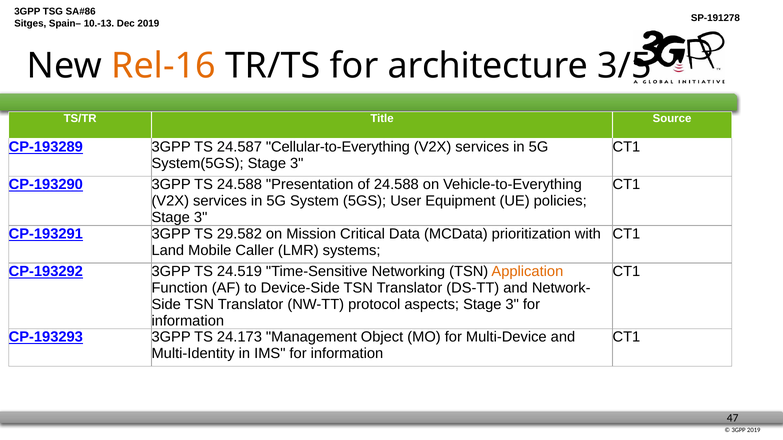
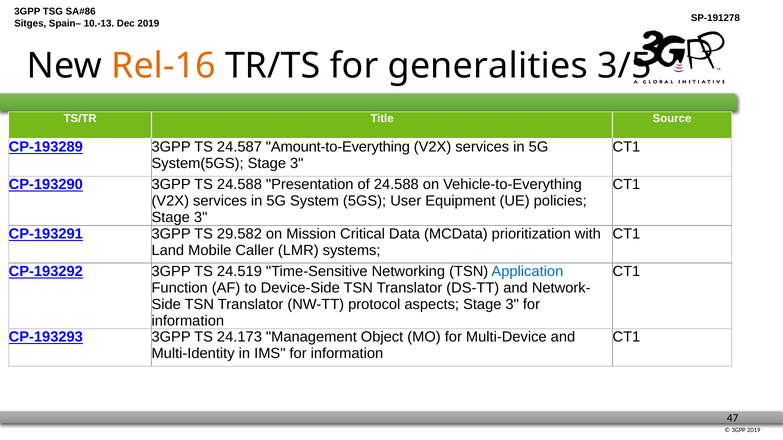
architecture: architecture -> generalities
Cellular-to-Everything: Cellular-to-Everything -> Amount-to-Everything
Application colour: orange -> blue
